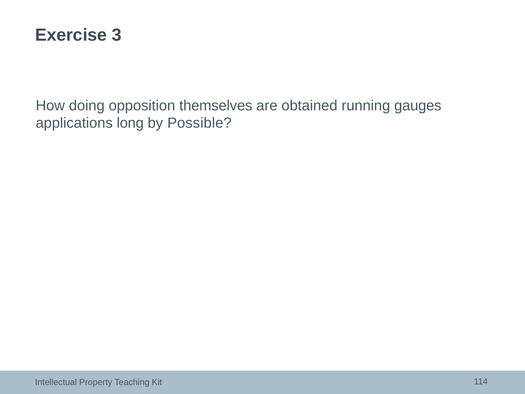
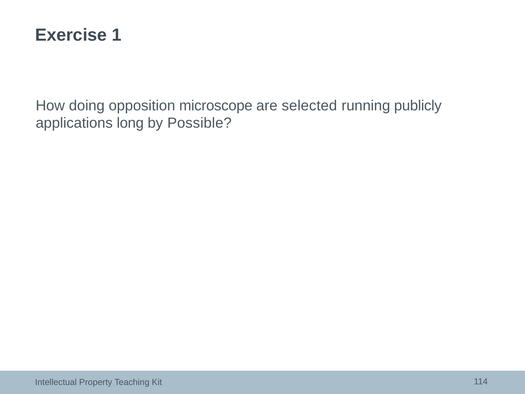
3: 3 -> 1
themselves: themselves -> microscope
obtained: obtained -> selected
gauges: gauges -> publicly
